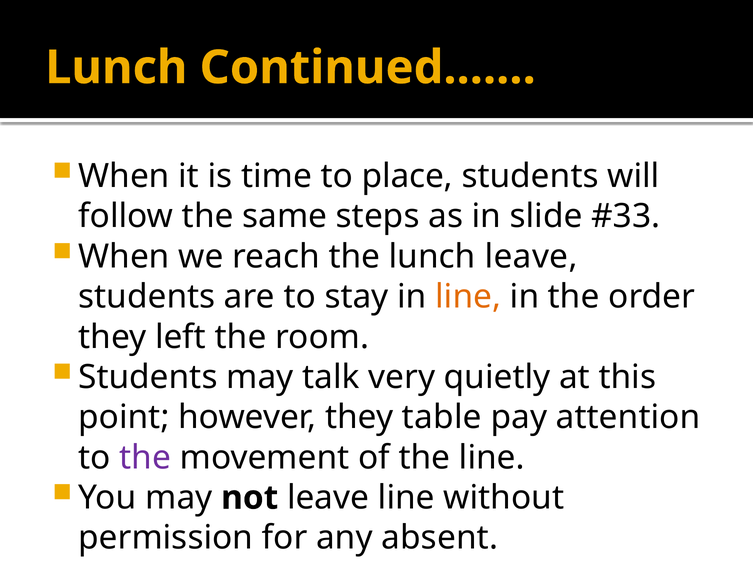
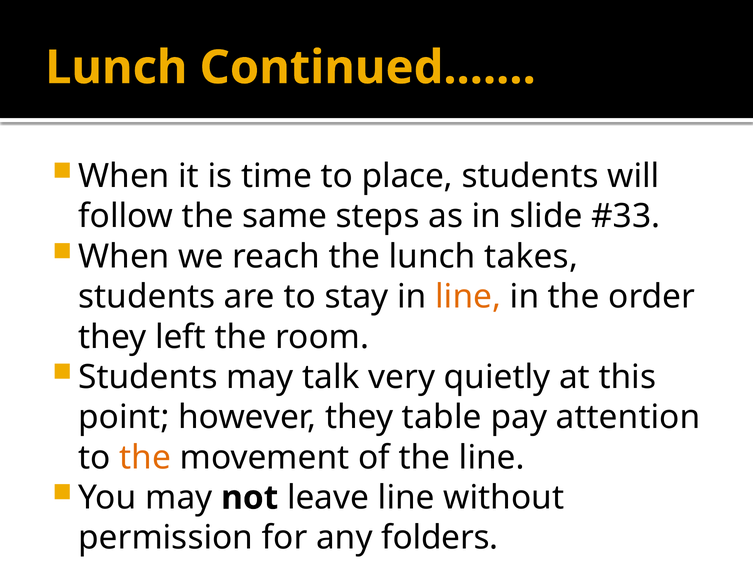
lunch leave: leave -> takes
the at (145, 457) colour: purple -> orange
absent: absent -> folders
